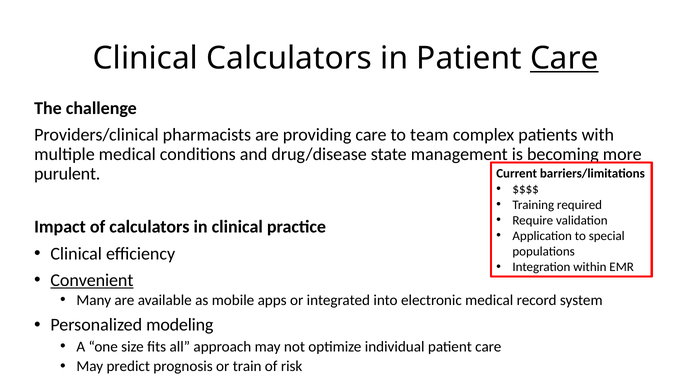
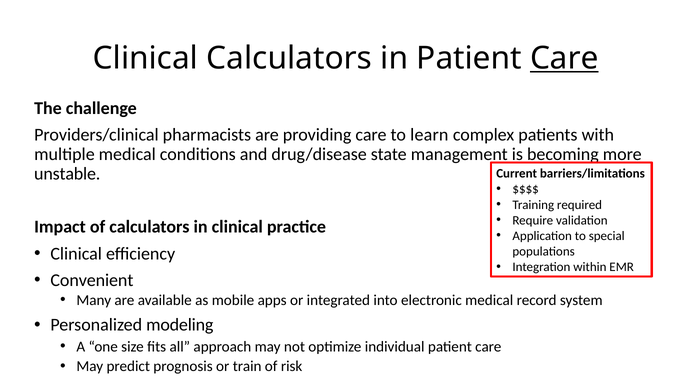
team: team -> learn
purulent: purulent -> unstable
Convenient underline: present -> none
